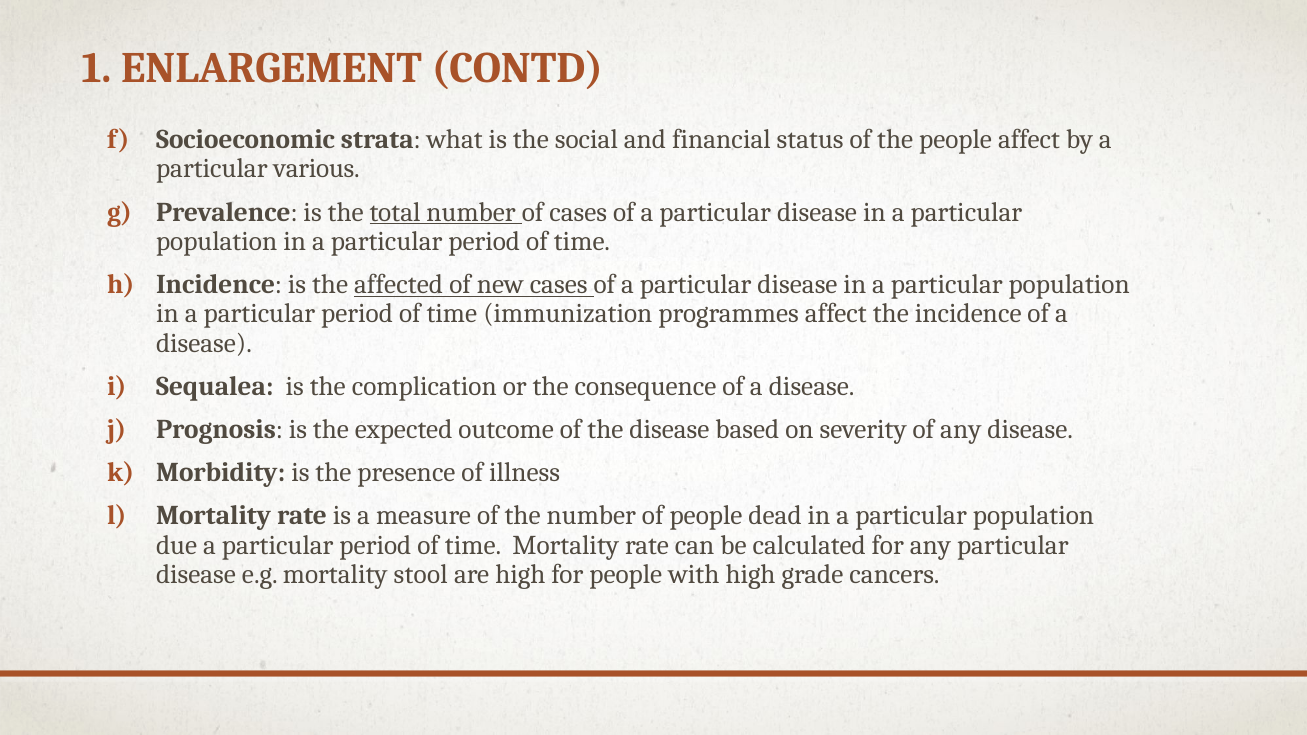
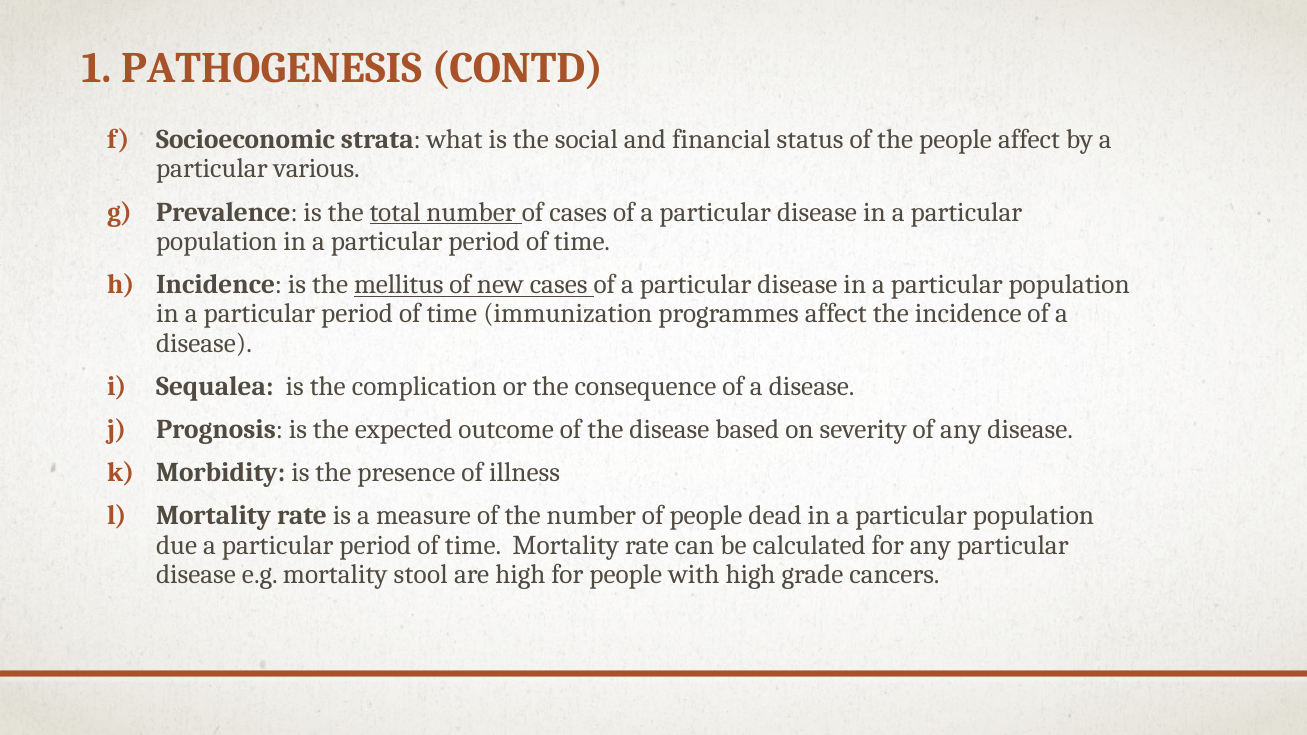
ENLARGEMENT: ENLARGEMENT -> PATHOGENESIS
affected: affected -> mellitus
